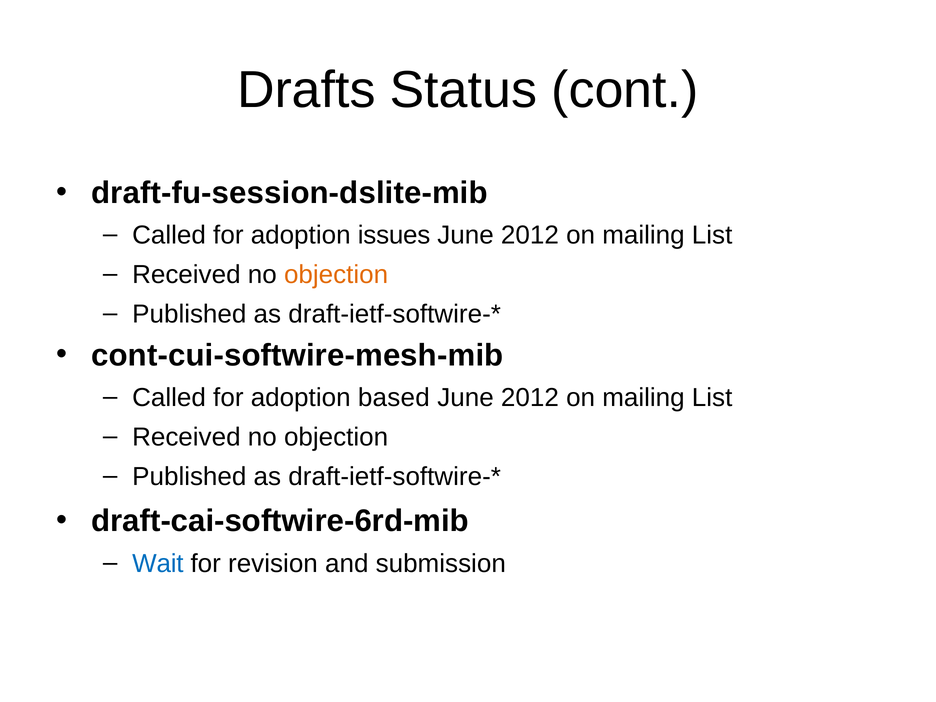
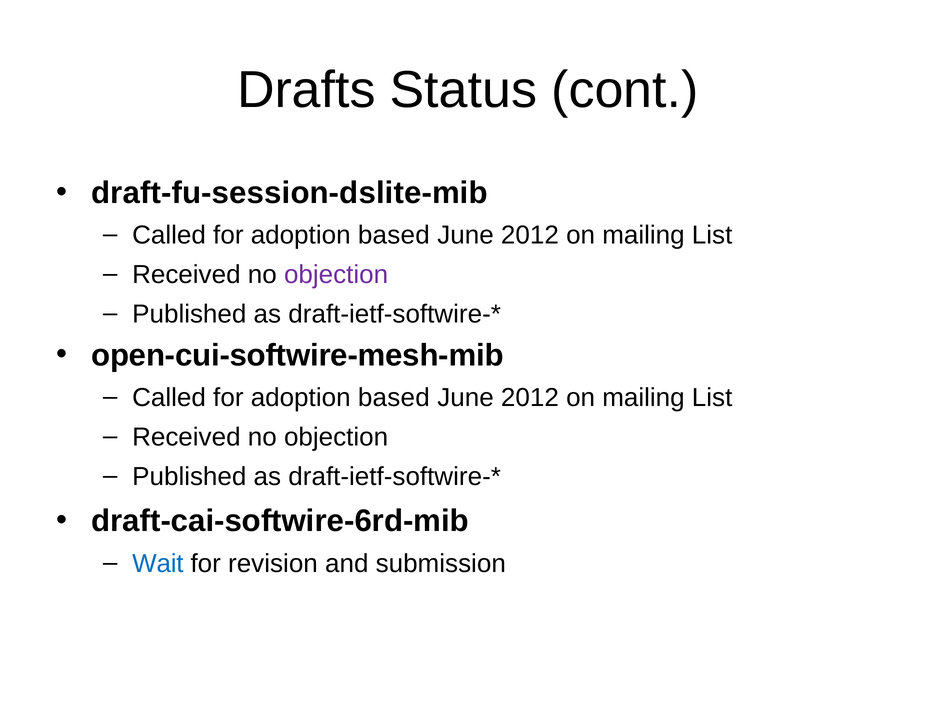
issues at (394, 235): issues -> based
objection at (336, 275) colour: orange -> purple
cont-cui-softwire-mesh-mib: cont-cui-softwire-mesh-mib -> open-cui-softwire-mesh-mib
